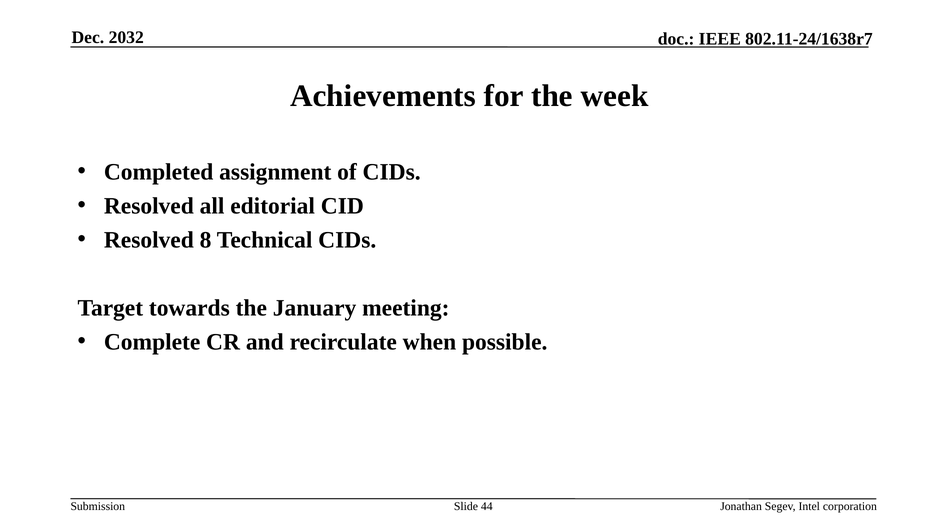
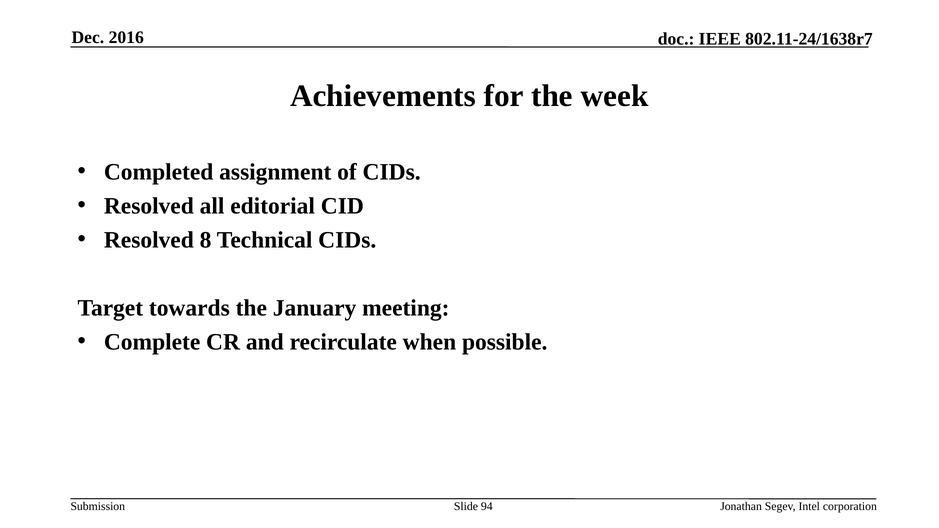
2032: 2032 -> 2016
44: 44 -> 94
